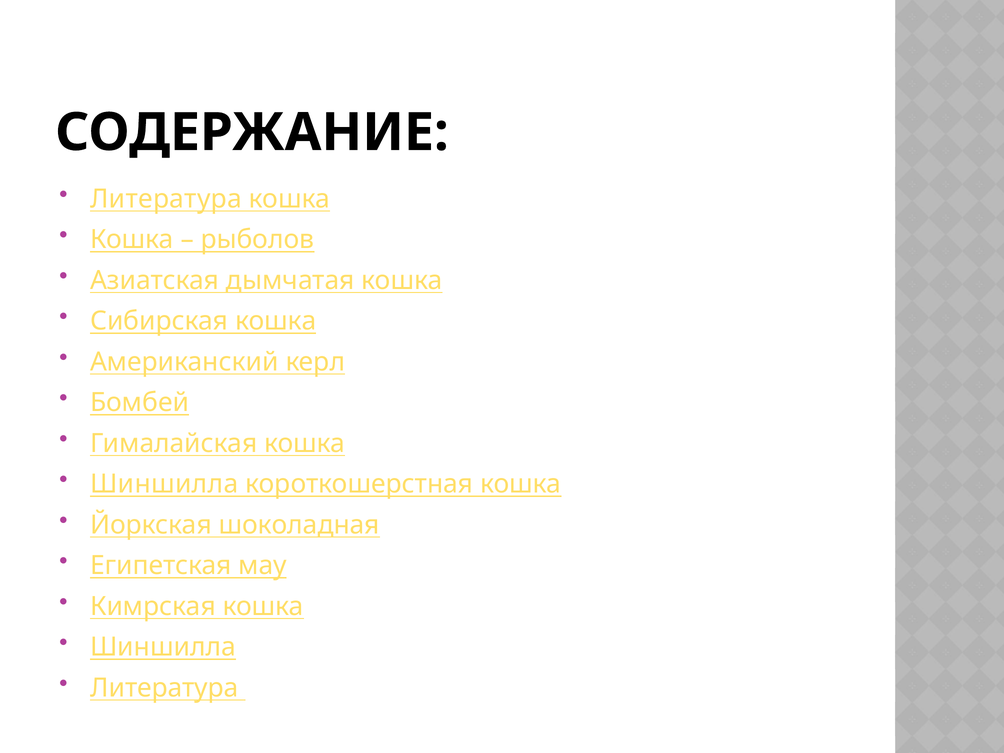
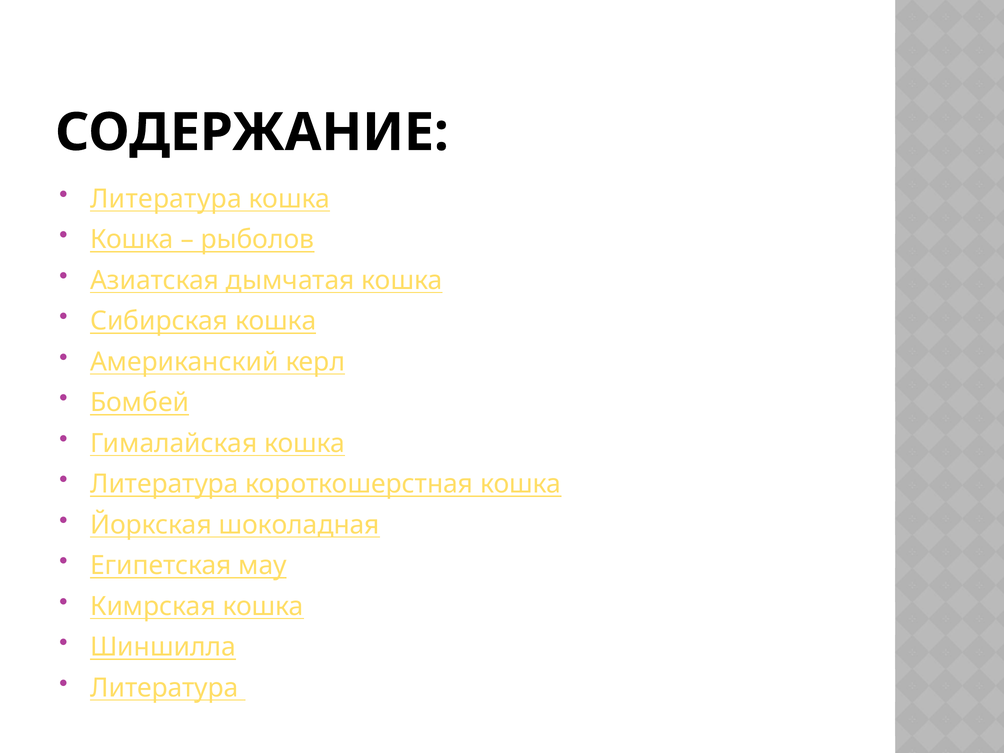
Шиншилла at (164, 484): Шиншилла -> Литература
